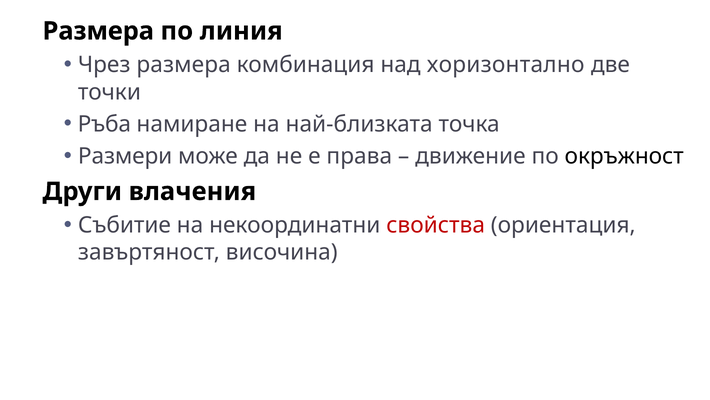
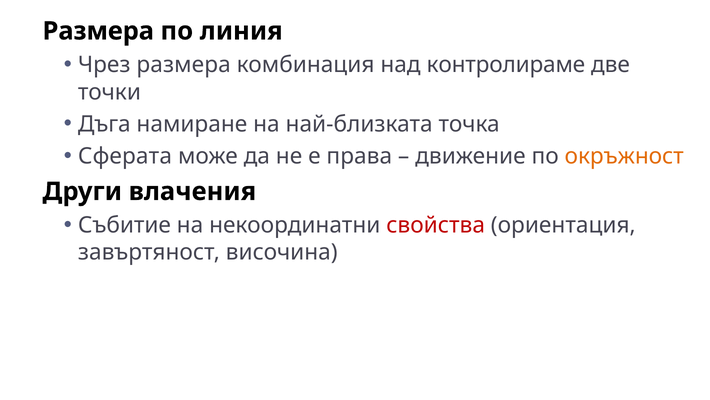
хоризонтално: хоризонтално -> контролираме
Ръба: Ръба -> Дъга
Размери: Размери -> Сферата
окръжност colour: black -> orange
